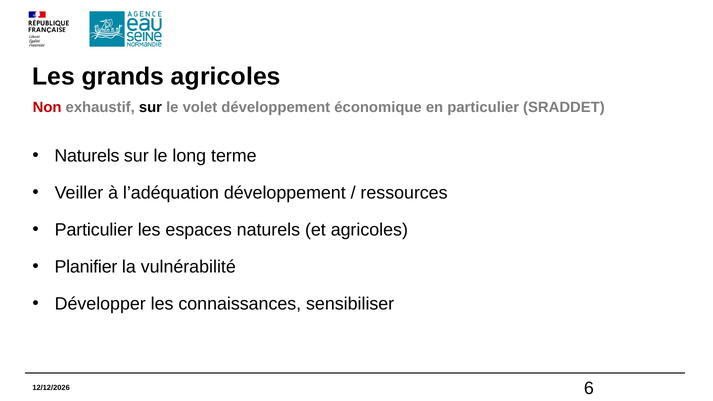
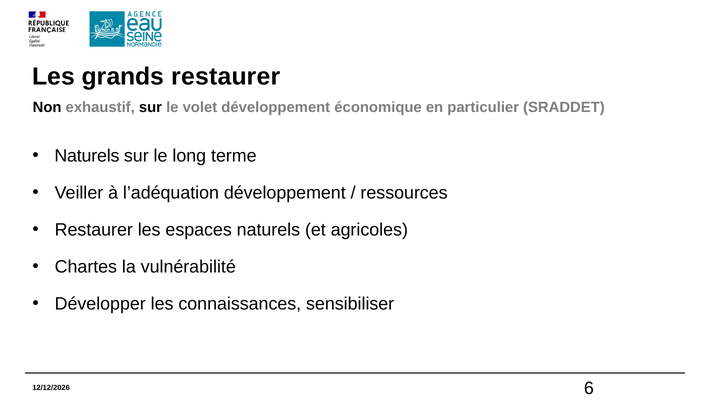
grands agricoles: agricoles -> restaurer
Non colour: red -> black
Particulier at (94, 230): Particulier -> Restaurer
Planifier: Planifier -> Chartes
